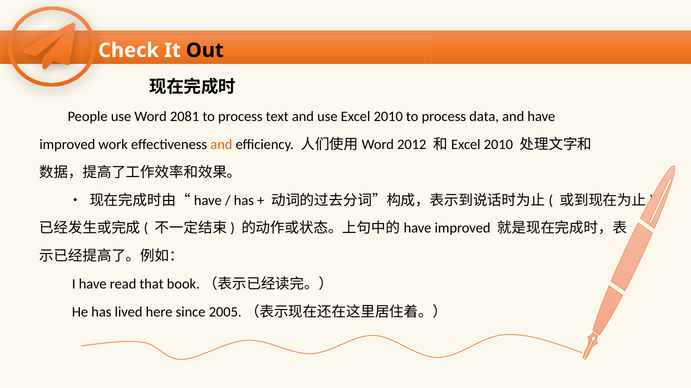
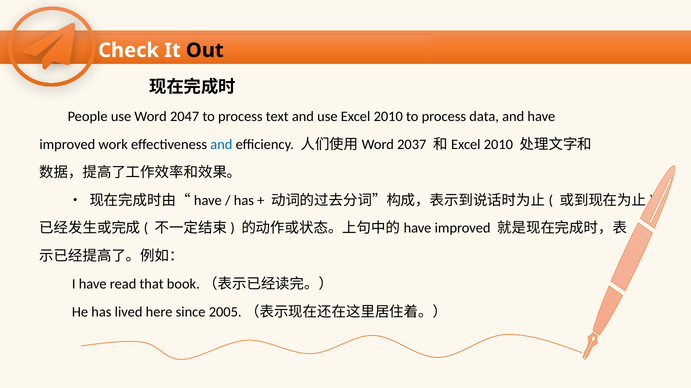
2081: 2081 -> 2047
and at (221, 145) colour: orange -> blue
2012: 2012 -> 2037
